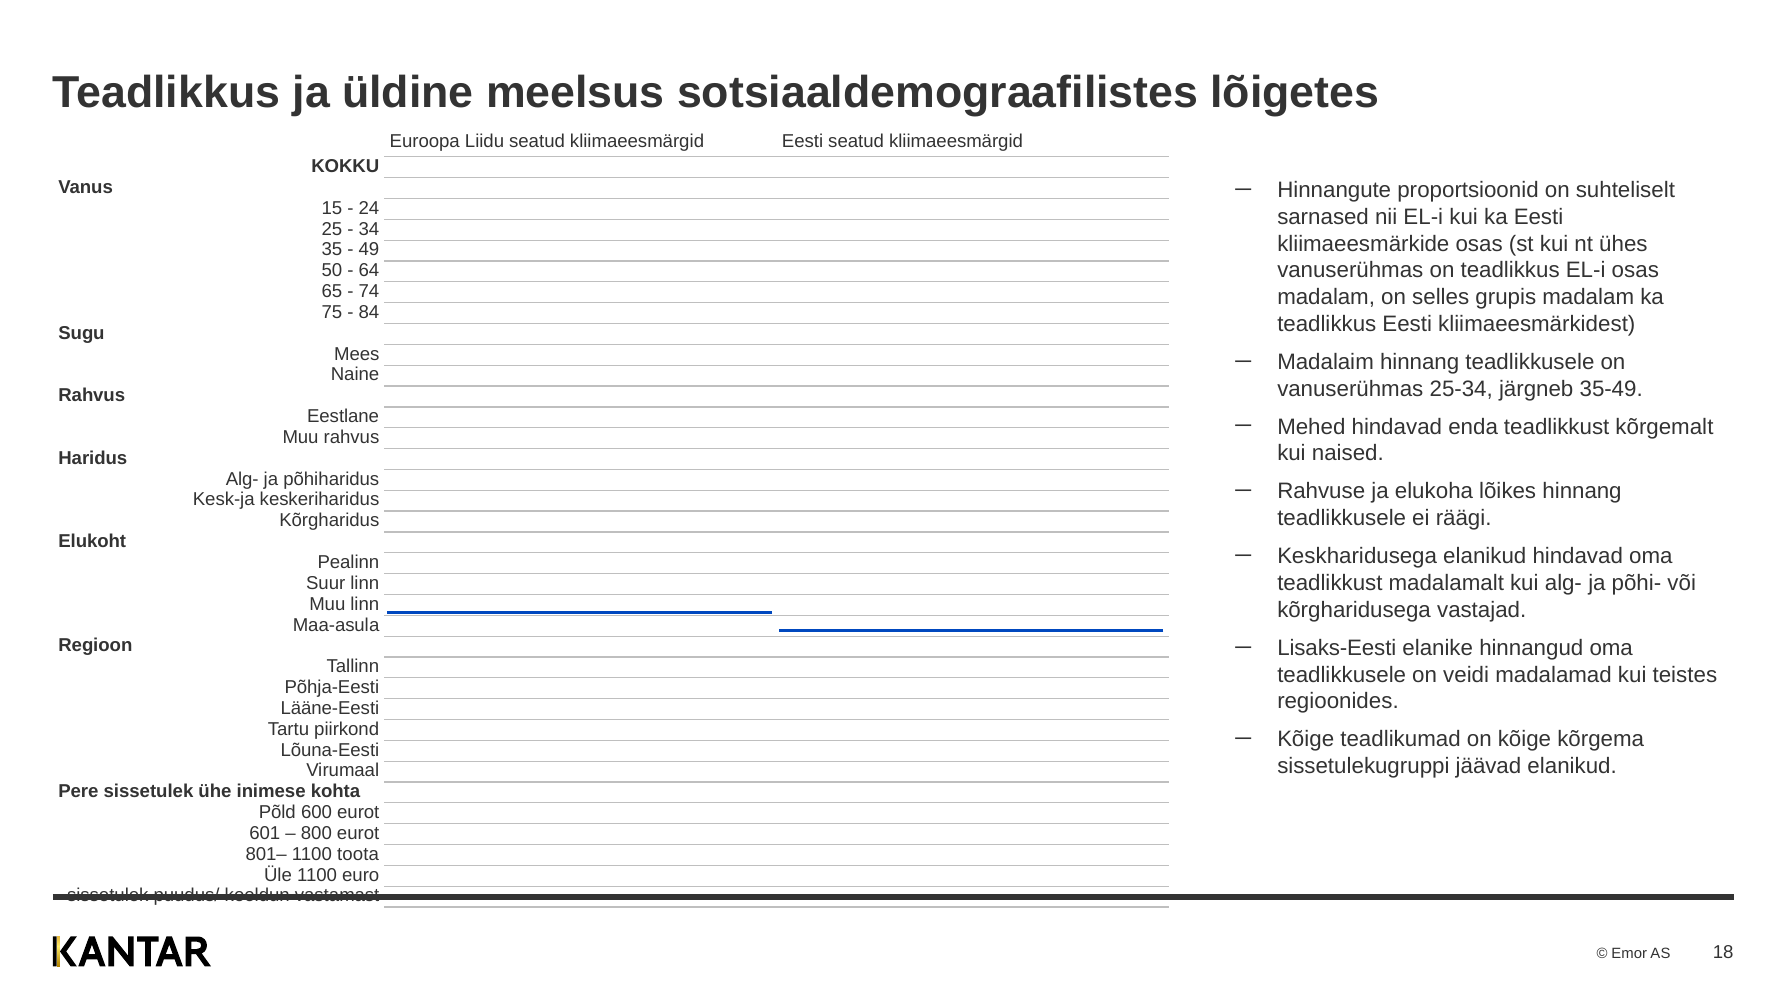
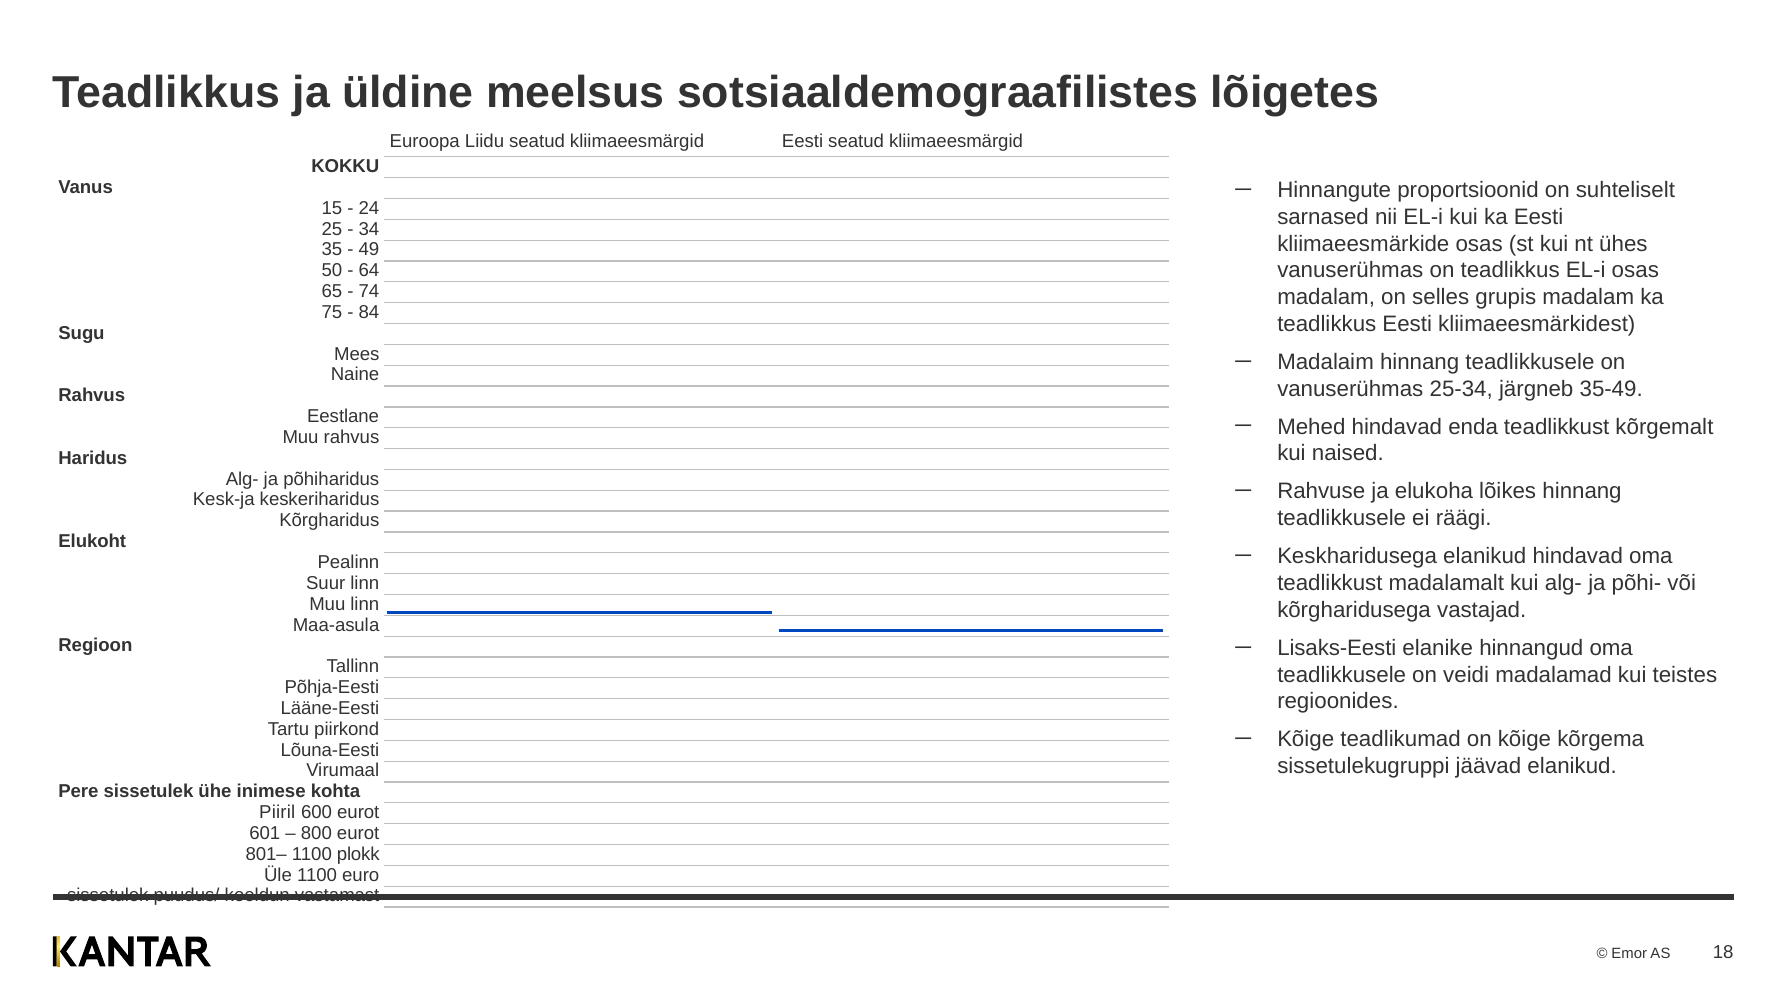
Põld: Põld -> Piiril
toota: toota -> plokk
